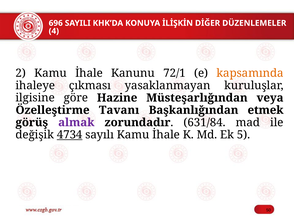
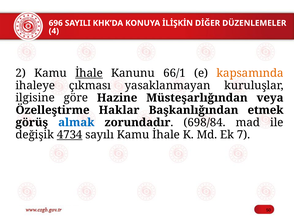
İhale at (89, 73) underline: none -> present
72/1: 72/1 -> 66/1
Tavanı: Tavanı -> Haklar
almak colour: purple -> blue
631/84: 631/84 -> 698/84
5: 5 -> 7
